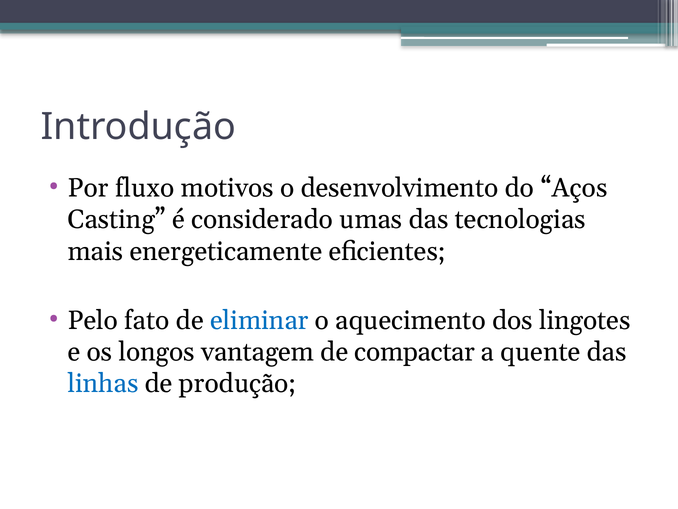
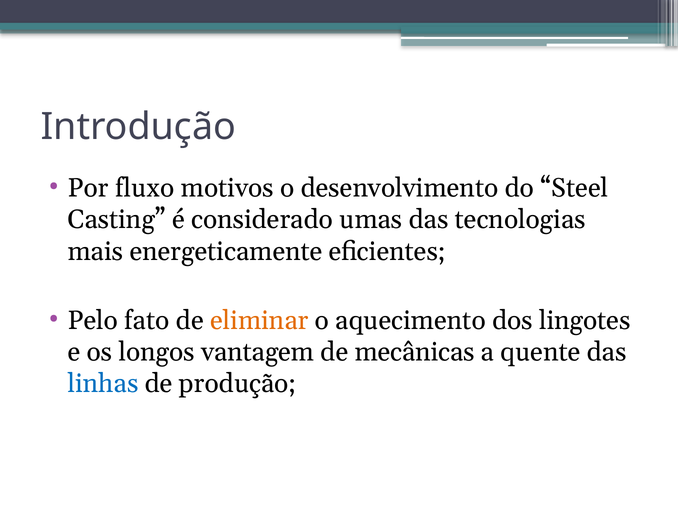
Aços: Aços -> Steel
eliminar colour: blue -> orange
compactar: compactar -> mecânicas
